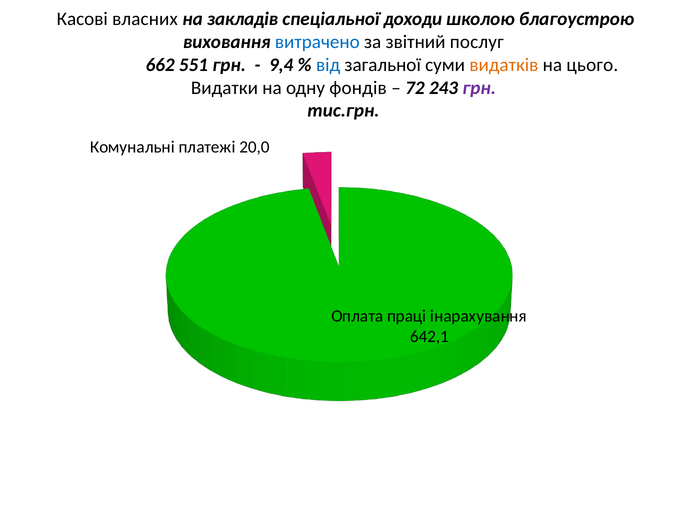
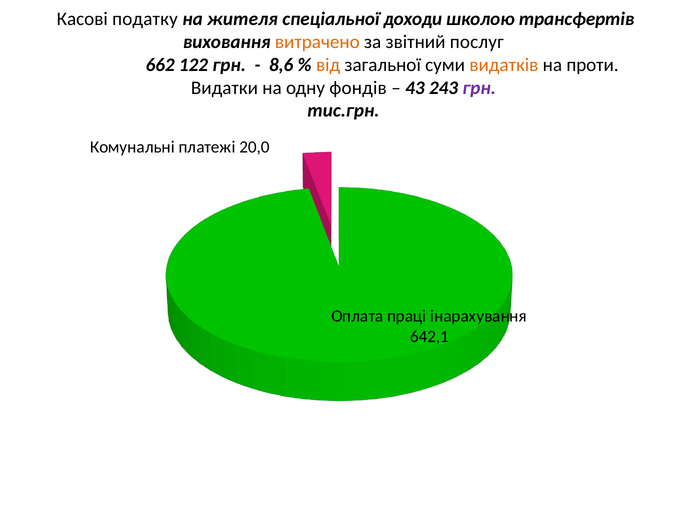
власних: власних -> податку
закладів: закладів -> жителя
благоустрою: благоустрою -> трансфертів
витрачено colour: blue -> orange
551: 551 -> 122
9,4: 9,4 -> 8,6
від colour: blue -> orange
цього: цього -> проти
72: 72 -> 43
